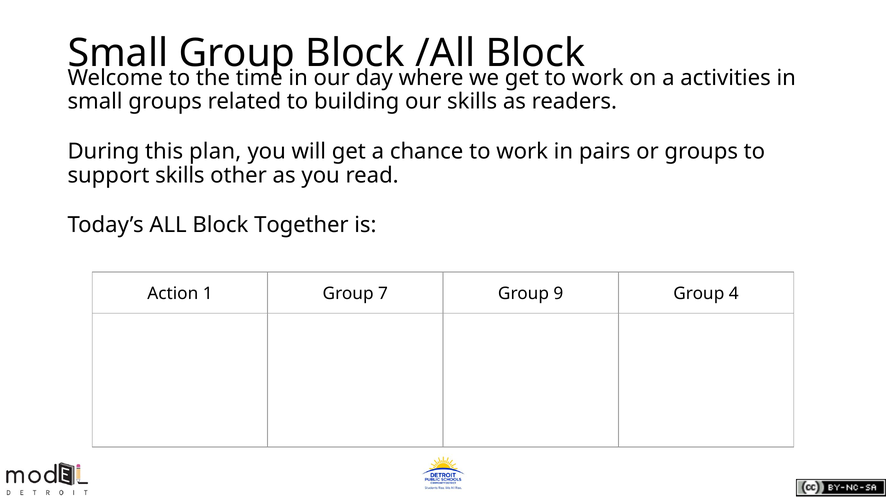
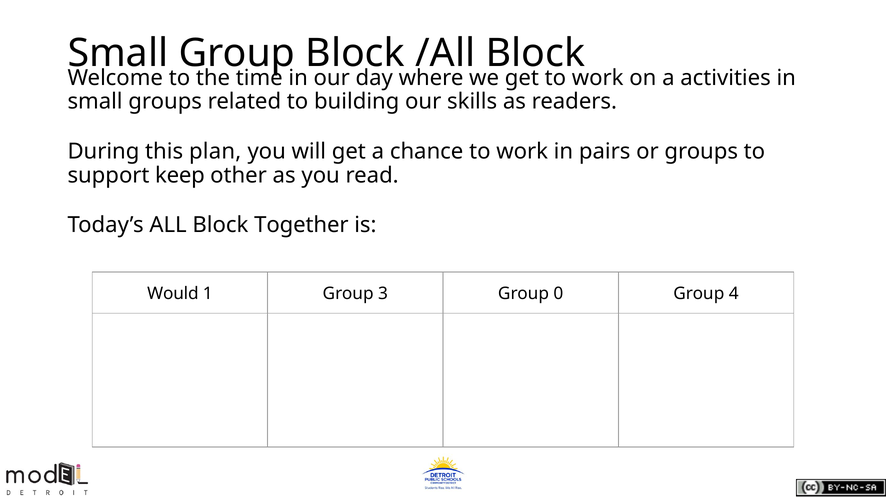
support skills: skills -> keep
Action: Action -> Would
7: 7 -> 3
9: 9 -> 0
